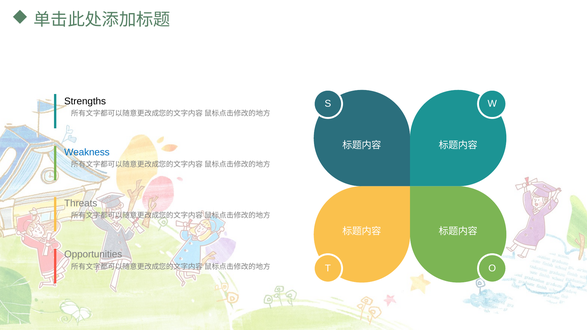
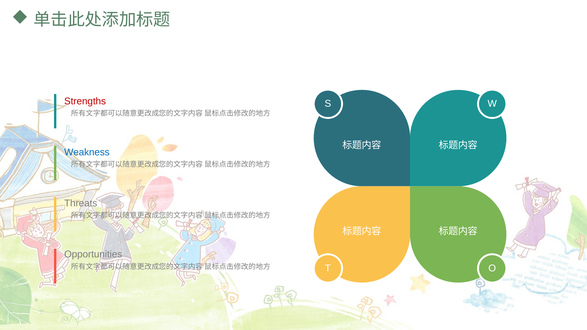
Strengths colour: black -> red
